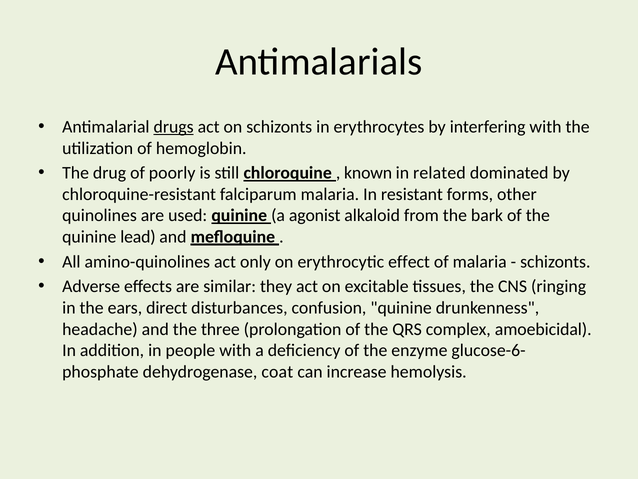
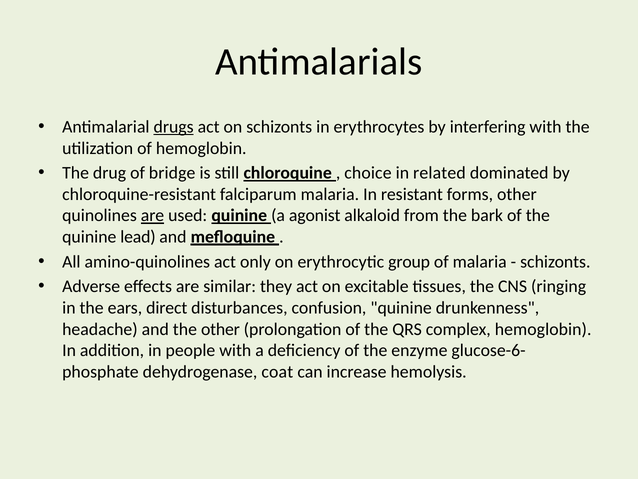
poorly: poorly -> bridge
known: known -> choice
are at (153, 215) underline: none -> present
effect: effect -> group
the three: three -> other
complex amoebicidal: amoebicidal -> hemoglobin
